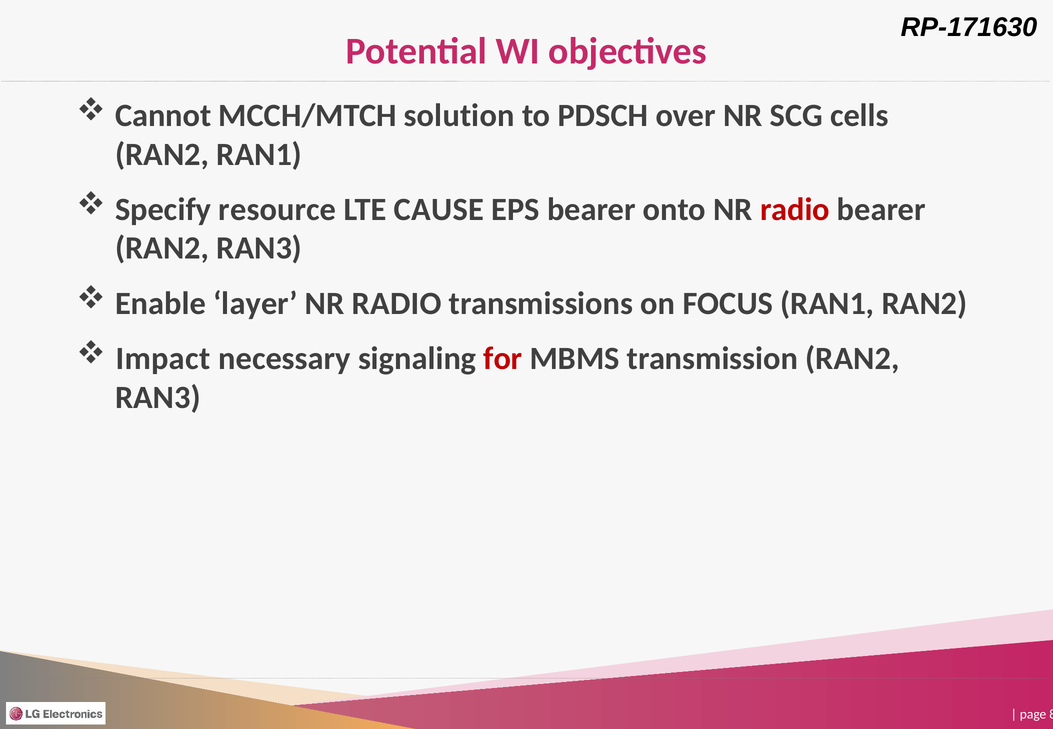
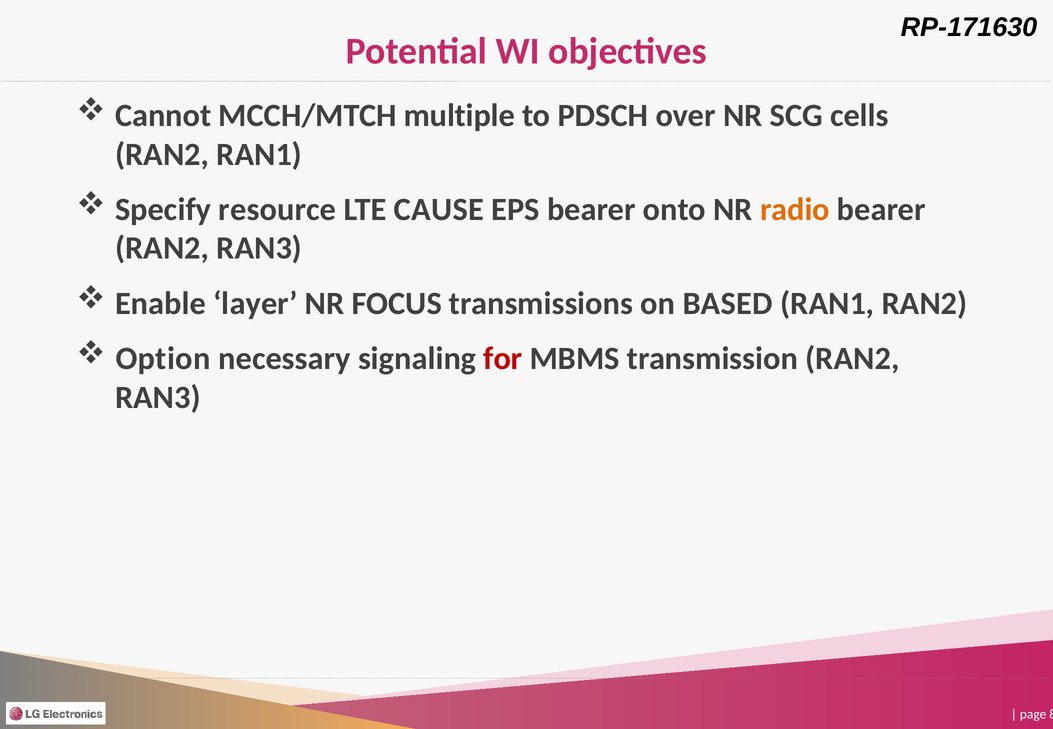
solution: solution -> multiple
radio at (795, 209) colour: red -> orange
RADIO at (397, 303): RADIO -> FOCUS
FOCUS: FOCUS -> BASED
Impact: Impact -> Option
